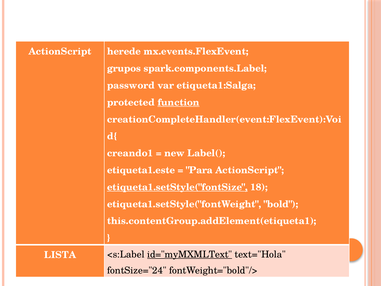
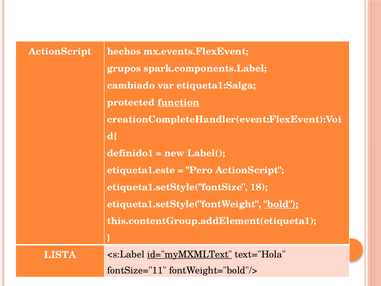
herede: herede -> hechos
password: password -> cambiado
creando1: creando1 -> definido1
Para: Para -> Pero
etiqueta1.setStyle("fontSize underline: present -> none
bold underline: none -> present
fontSize="24: fontSize="24 -> fontSize="11
